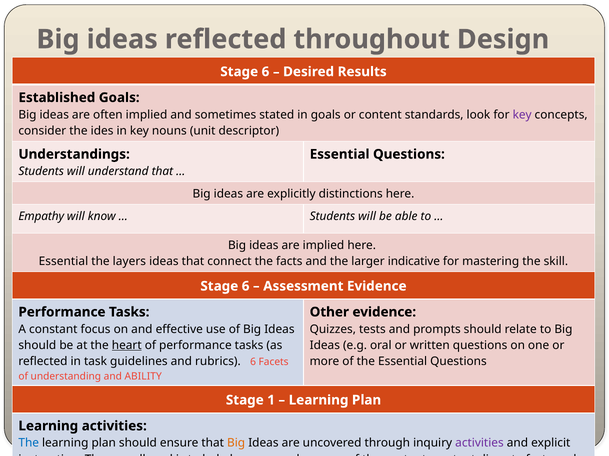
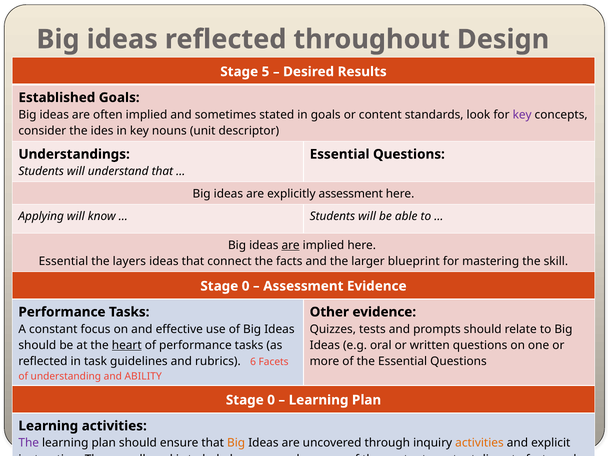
6 at (265, 72): 6 -> 5
explicitly distinctions: distinctions -> assessment
Empathy: Empathy -> Applying
are at (291, 246) underline: none -> present
indicative: indicative -> blueprint
6 at (246, 287): 6 -> 0
1 at (271, 401): 1 -> 0
The at (29, 444) colour: blue -> purple
activities at (479, 444) colour: purple -> orange
